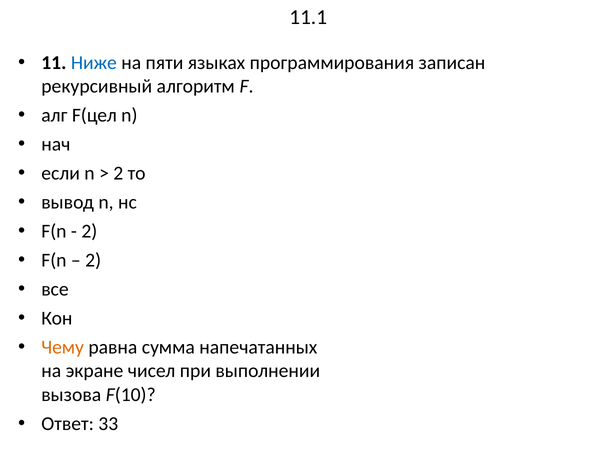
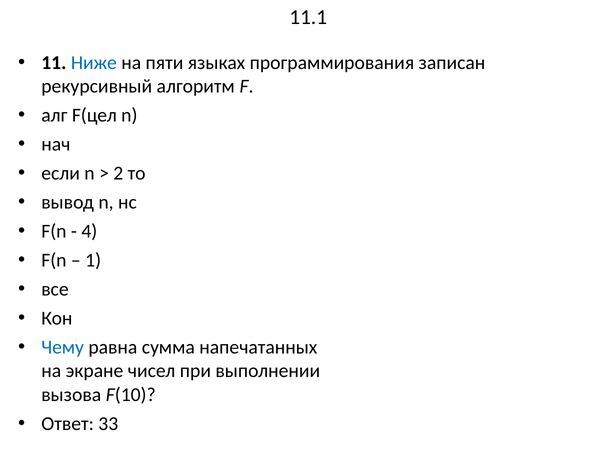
2 at (89, 232): 2 -> 4
2 at (93, 261): 2 -> 1
Чему colour: orange -> blue
